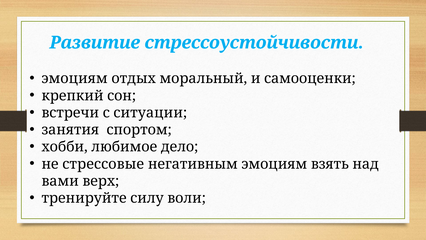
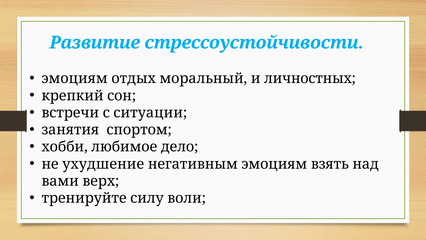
самооценки: самооценки -> личностных
стрессовые: стрессовые -> ухудшение
